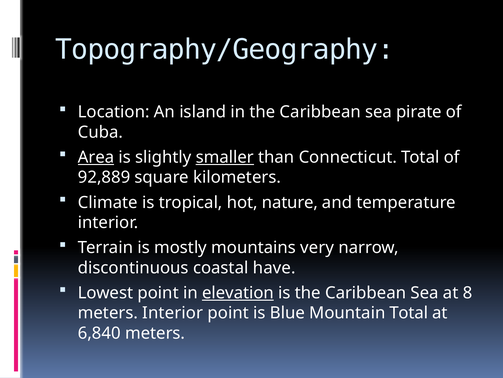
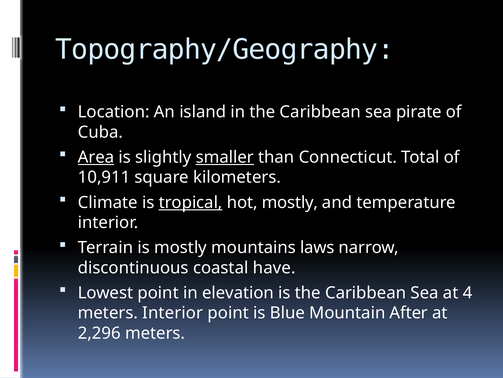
92,889: 92,889 -> 10,911
tropical underline: none -> present
hot nature: nature -> mostly
very: very -> laws
elevation underline: present -> none
8: 8 -> 4
Mountain Total: Total -> After
6,840: 6,840 -> 2,296
